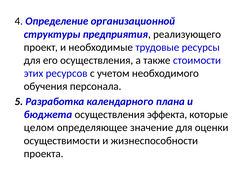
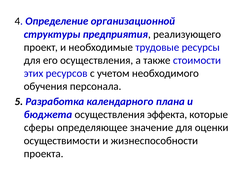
целом: целом -> сферы
